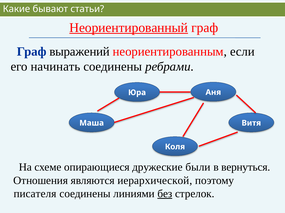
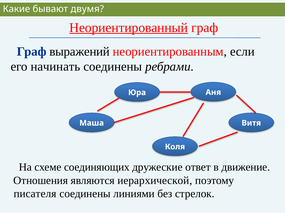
статьи: статьи -> двумя
опирающиеся: опирающиеся -> соединяющих
были: были -> ответ
вернуться: вернуться -> движение
без underline: present -> none
